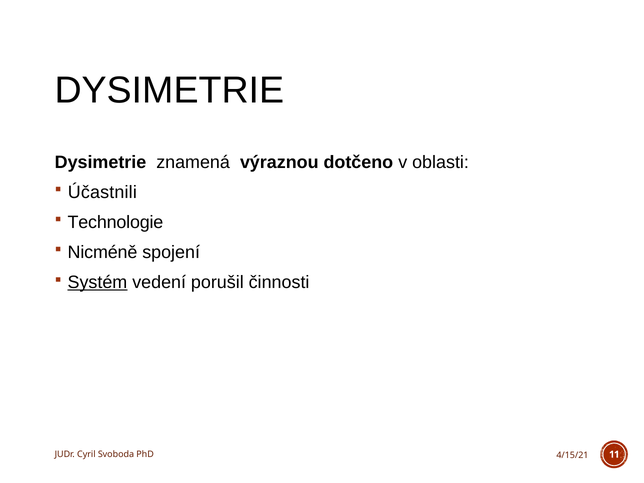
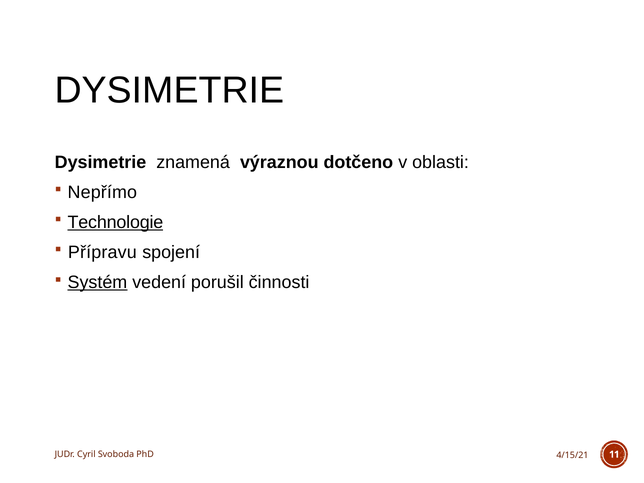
Účastnili: Účastnili -> Nepřímo
Technologie underline: none -> present
Nicméně: Nicméně -> Přípravu
